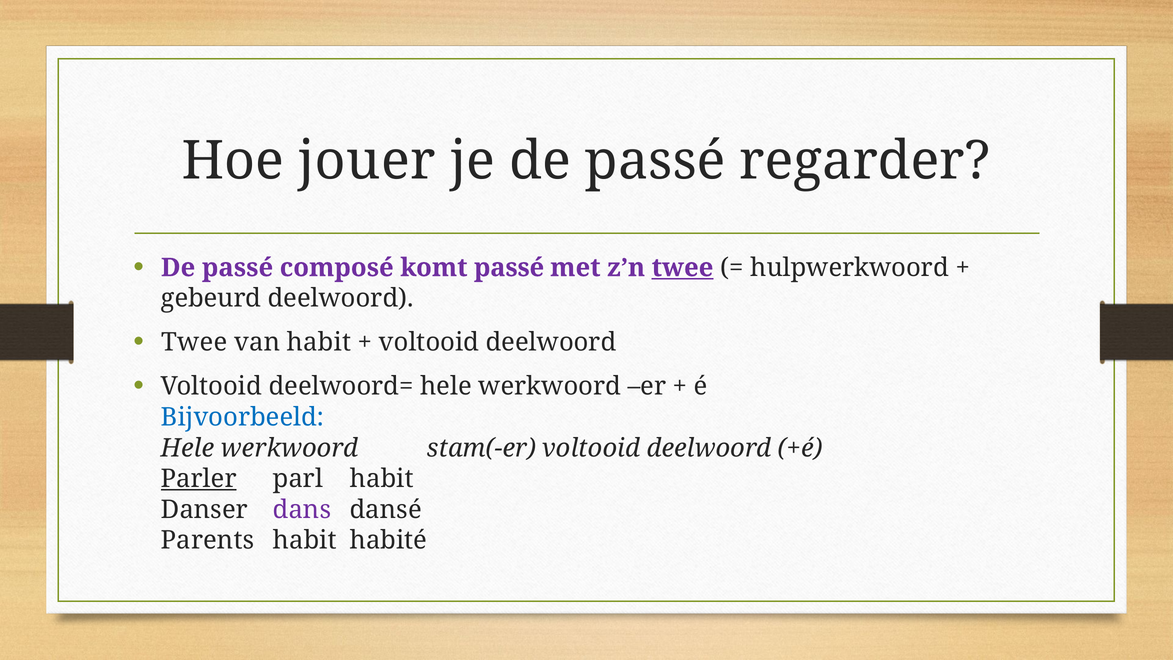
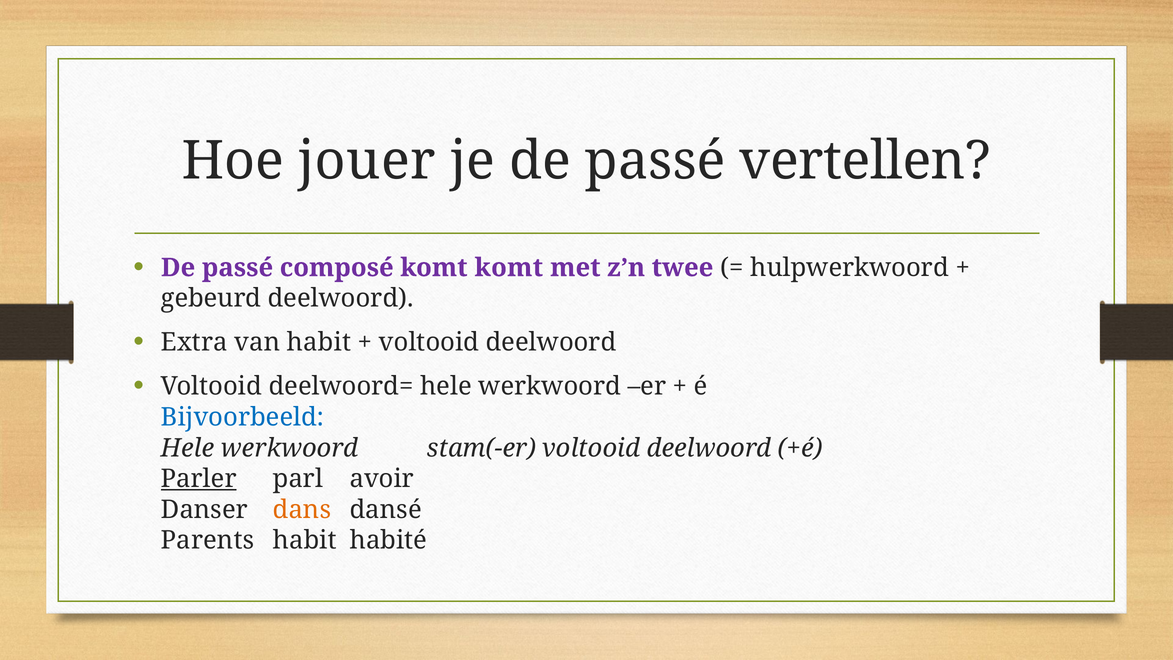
regarder: regarder -> vertellen
komt passé: passé -> komt
twee at (683, 268) underline: present -> none
Twee at (194, 342): Twee -> Extra
parl habit: habit -> avoir
dans colour: purple -> orange
